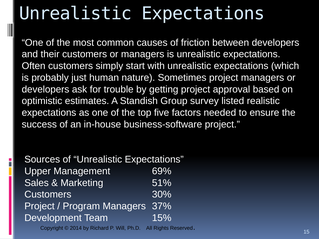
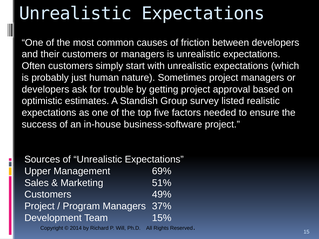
30%: 30% -> 49%
